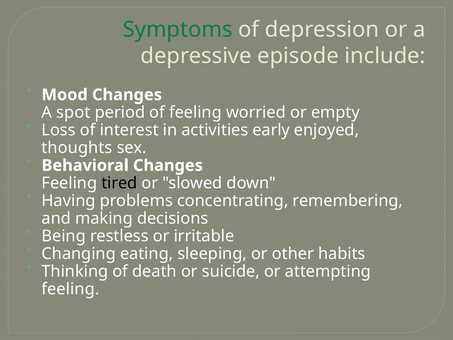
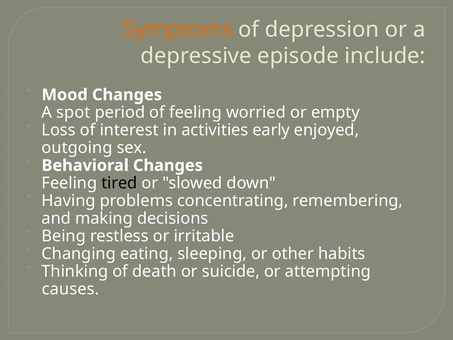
Symptoms colour: green -> orange
thoughts: thoughts -> outgoing
feeling at (70, 289): feeling -> causes
